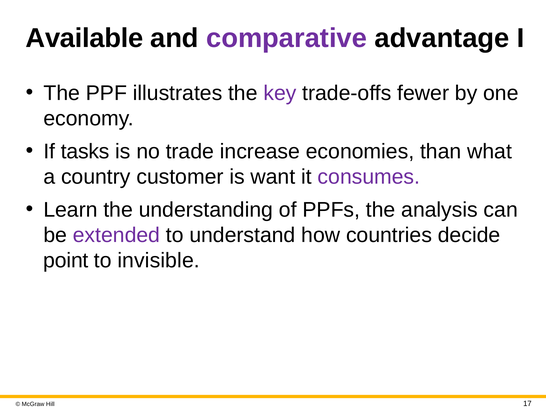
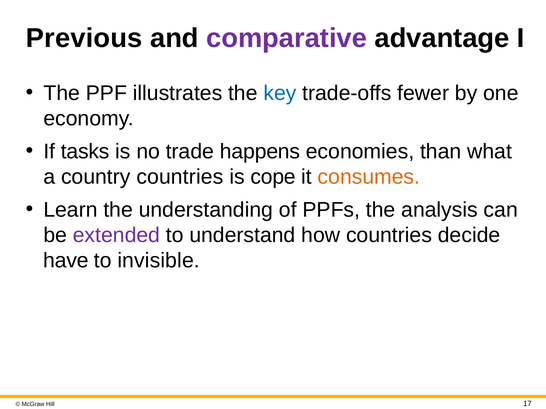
Available: Available -> Previous
key colour: purple -> blue
increase: increase -> happens
country customer: customer -> countries
want: want -> cope
consumes colour: purple -> orange
point: point -> have
